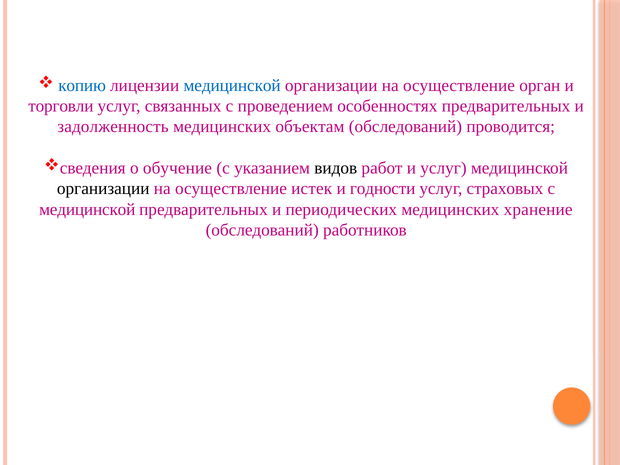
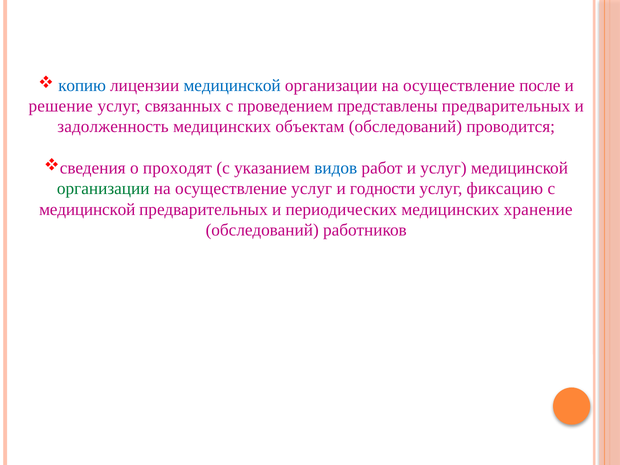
орган: орган -> после
торговли: торговли -> решение
особенностях: особенностях -> представлены
обучение: обучение -> проходят
видов colour: black -> blue
организации at (103, 189) colour: black -> green
осуществление истек: истек -> услуг
страховых: страховых -> фиксацию
